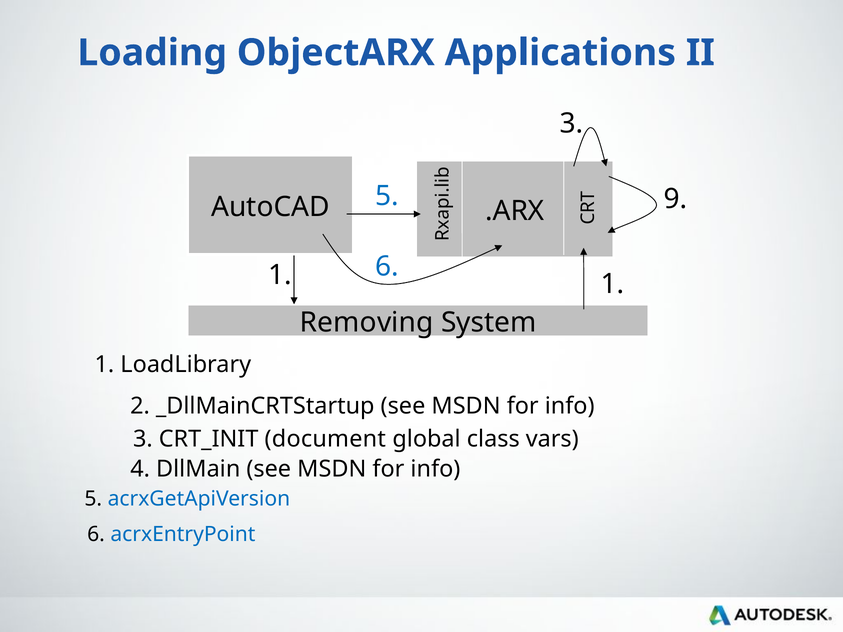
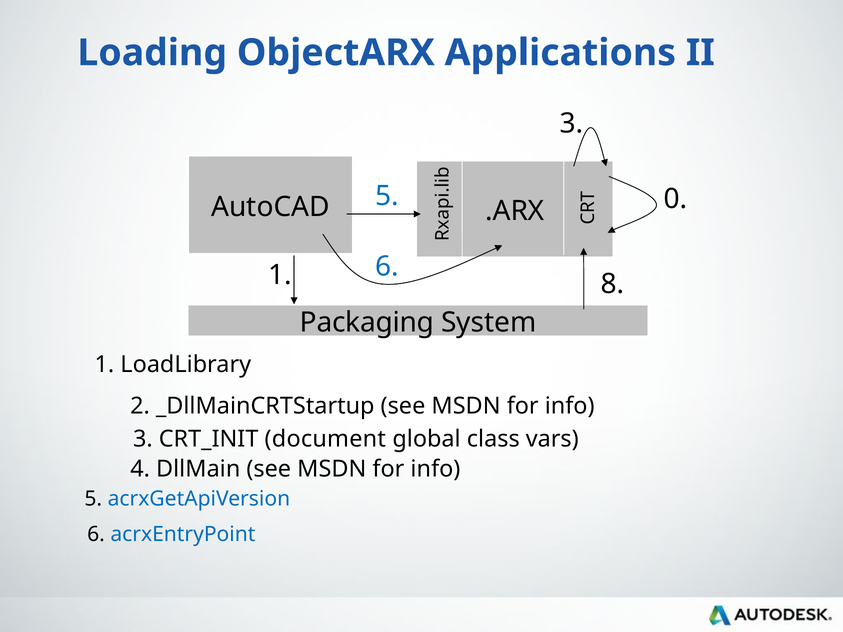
9: 9 -> 0
1 1: 1 -> 8
Removing: Removing -> Packaging
